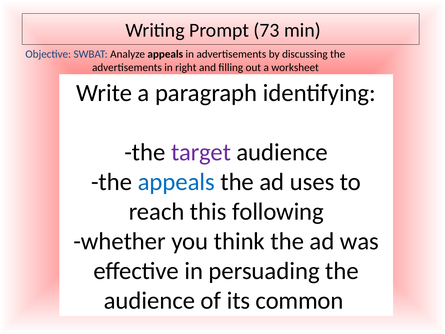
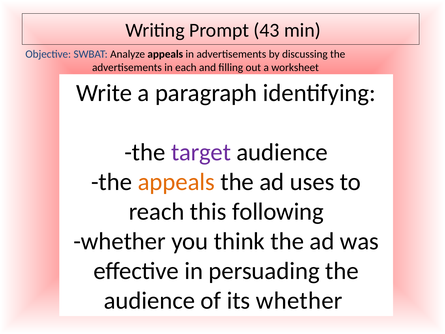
73: 73 -> 43
right: right -> each
appeals at (176, 182) colour: blue -> orange
its common: common -> whether
